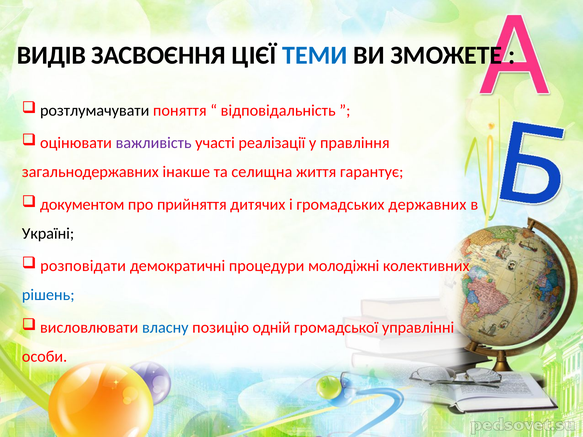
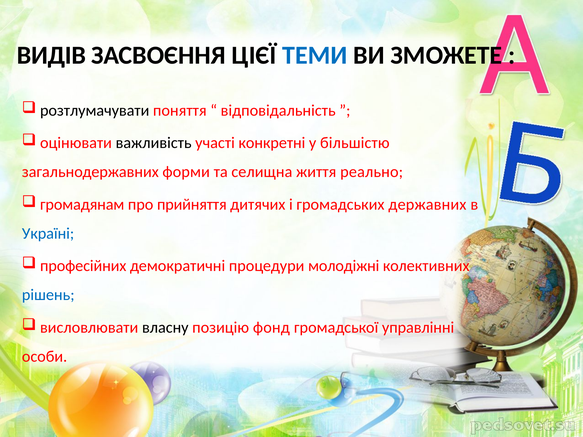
важливість colour: purple -> black
реалізації: реалізації -> конкретні
правління: правління -> більшістю
інакше: інакше -> форми
гарантує: гарантує -> реально
документом: документом -> громадянам
Україні colour: black -> blue
розповідати: розповідати -> професійних
власну colour: blue -> black
одній: одній -> фонд
